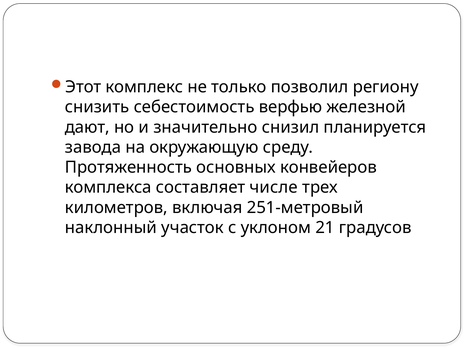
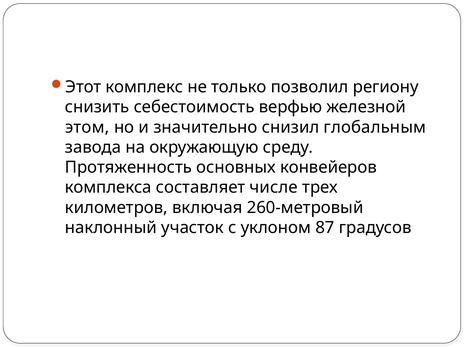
дают: дают -> этом
планируется: планируется -> глобальным
251-метровый: 251-метровый -> 260-метровый
21: 21 -> 87
